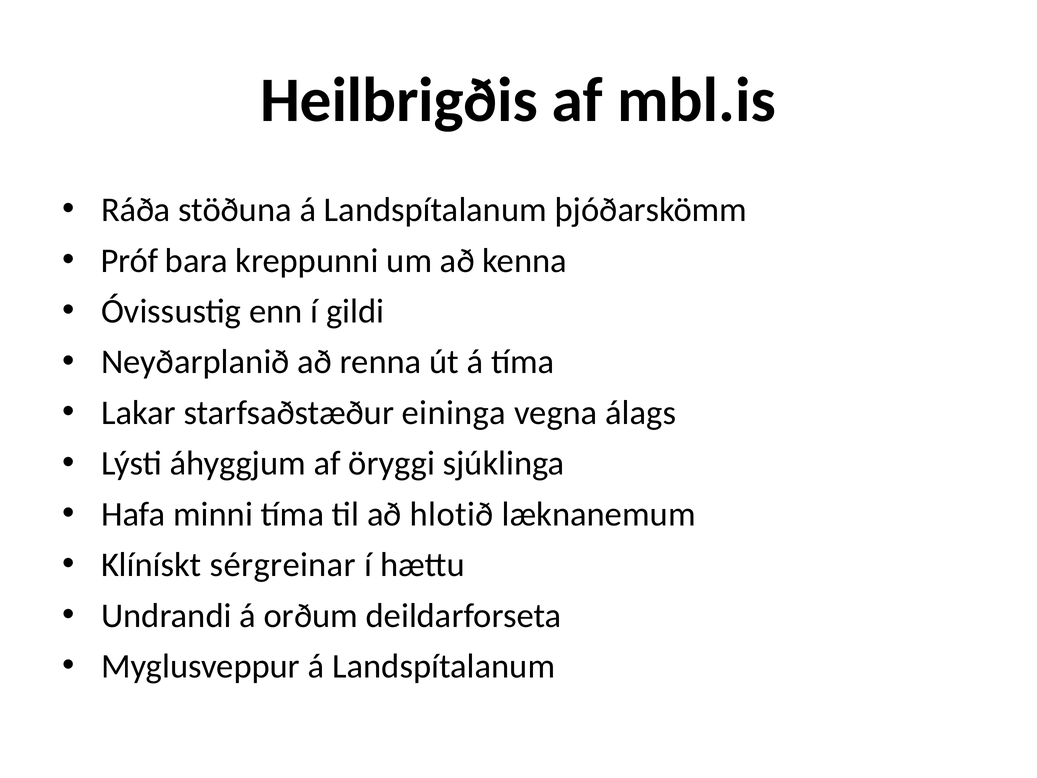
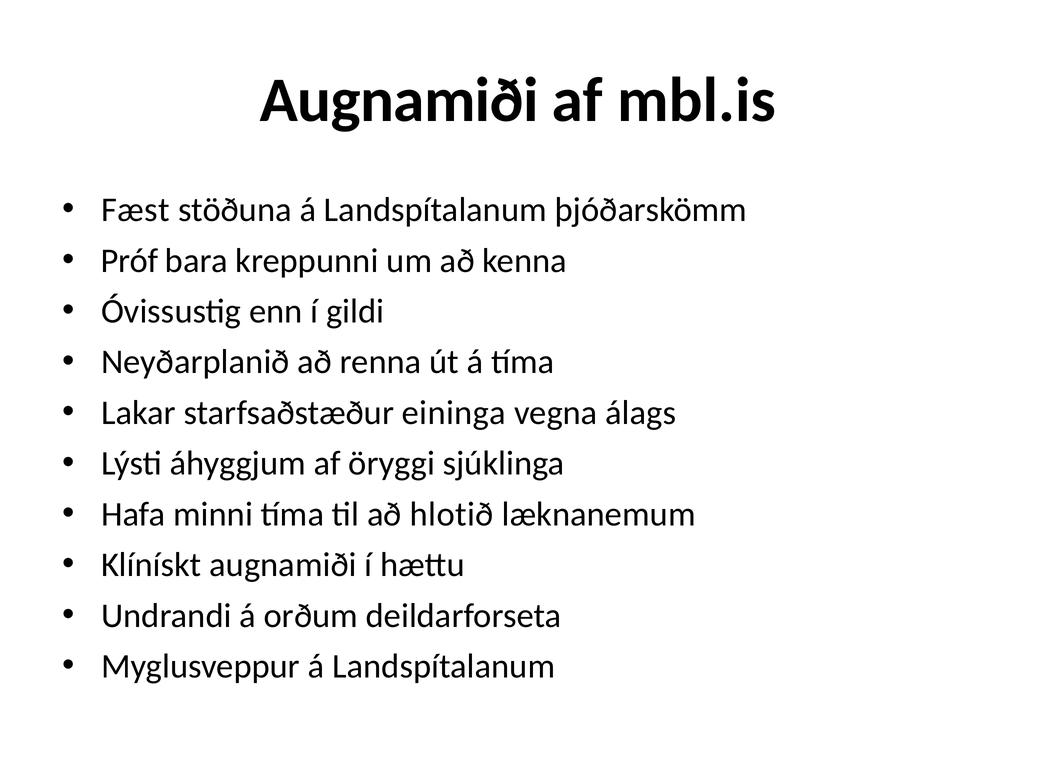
Heilbrigðis at (399, 100): Heilbrigðis -> Augnamiði
Ráða: Ráða -> Fæst
Klínískt sérgreinar: sérgreinar -> augnamiði
